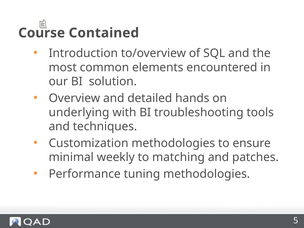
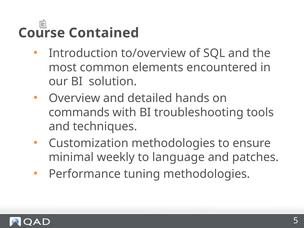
underlying: underlying -> commands
matching: matching -> language
